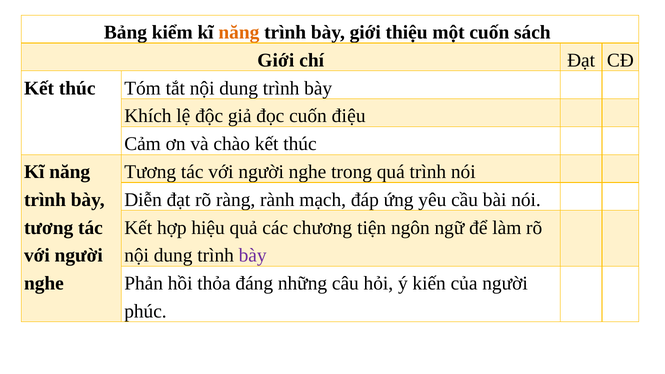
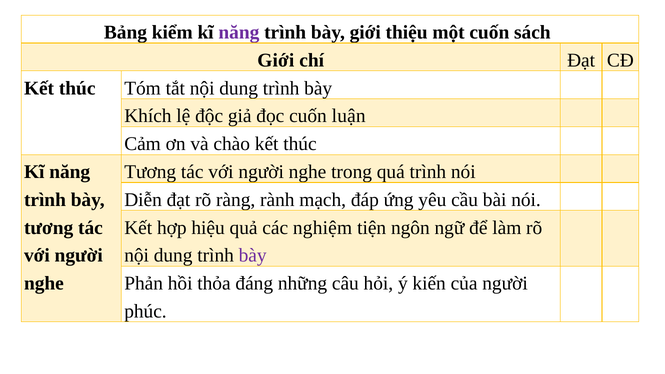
năng at (239, 32) colour: orange -> purple
điệu: điệu -> luận
chương: chương -> nghiệm
